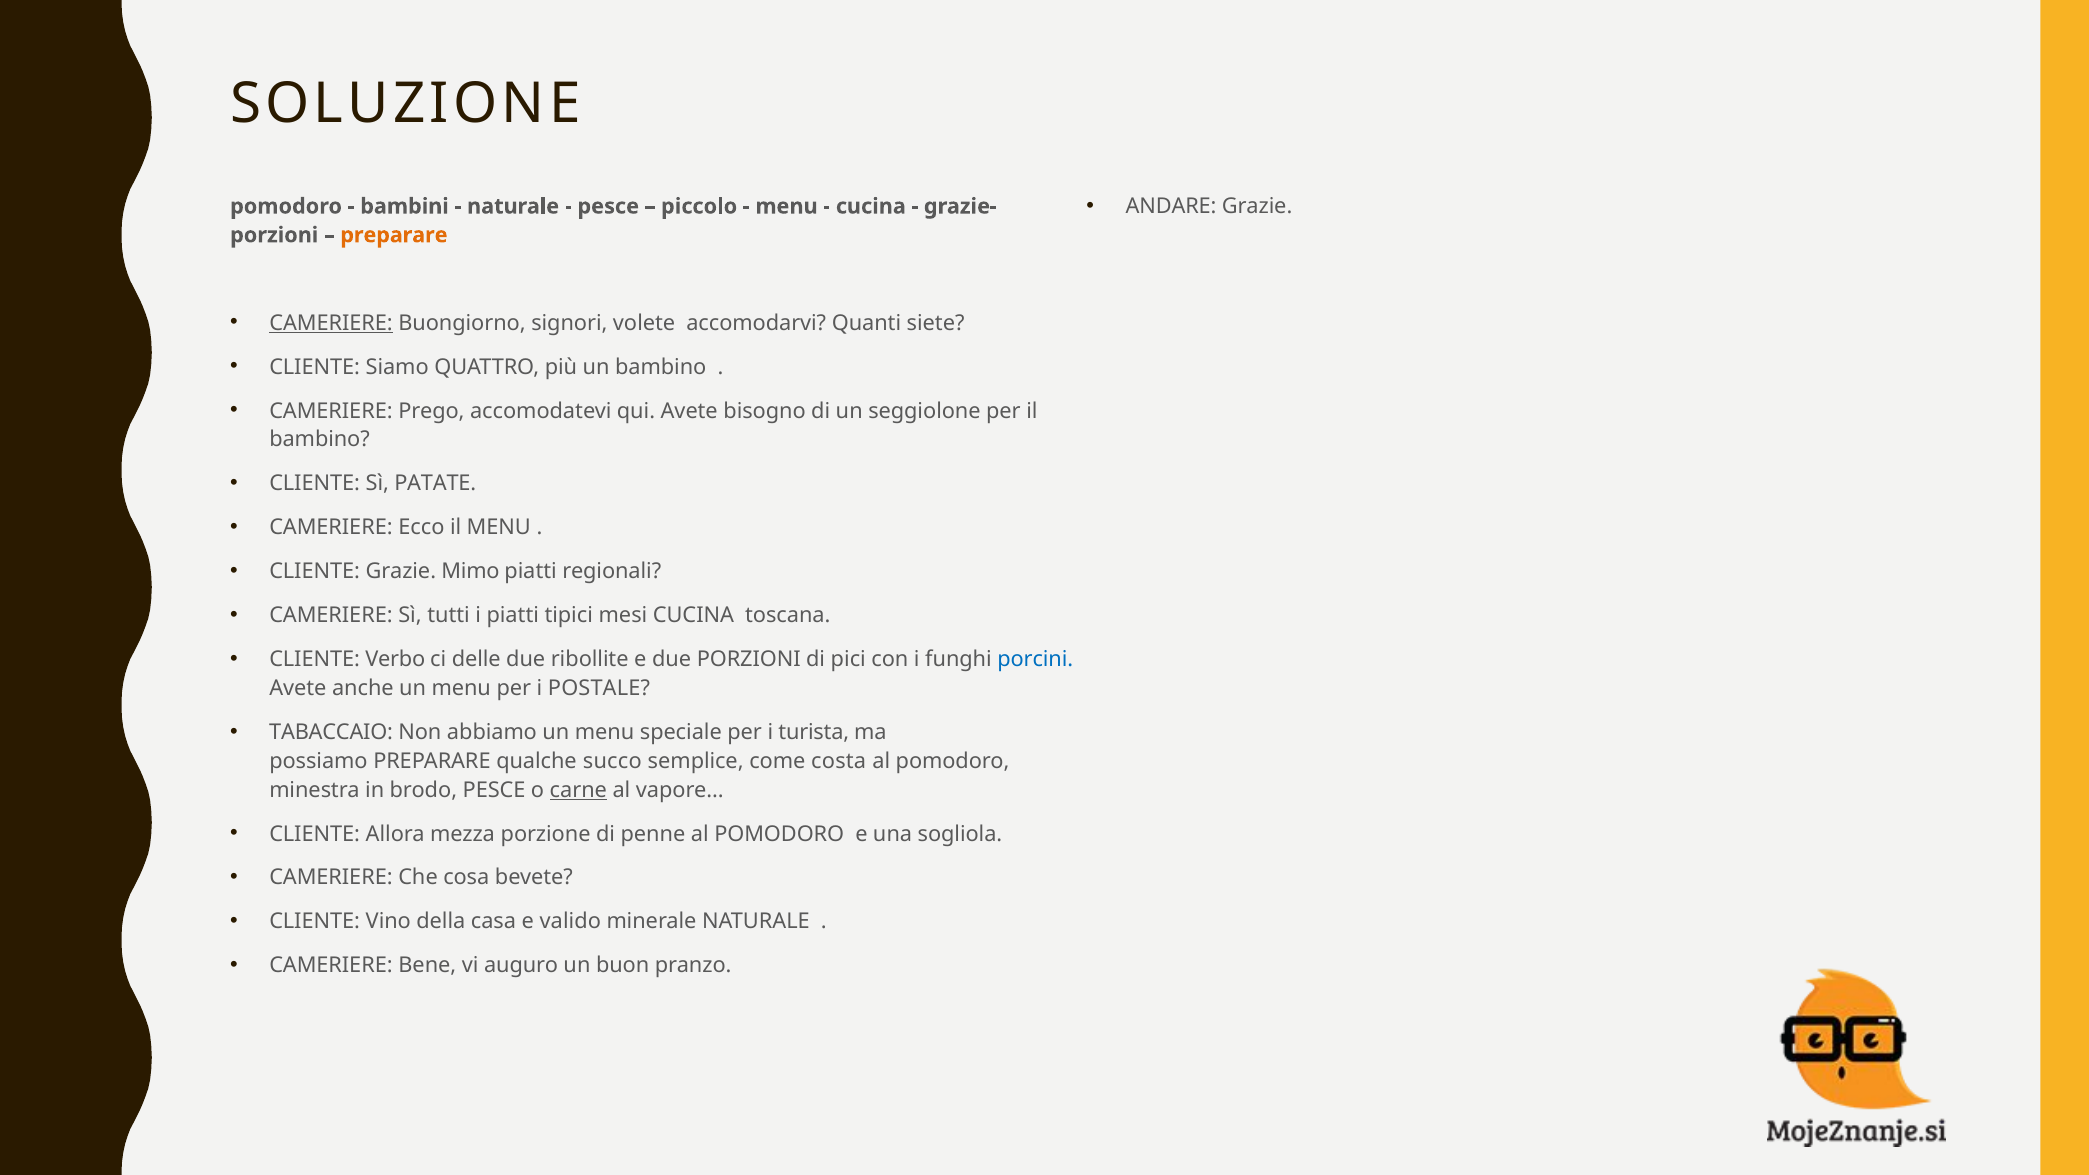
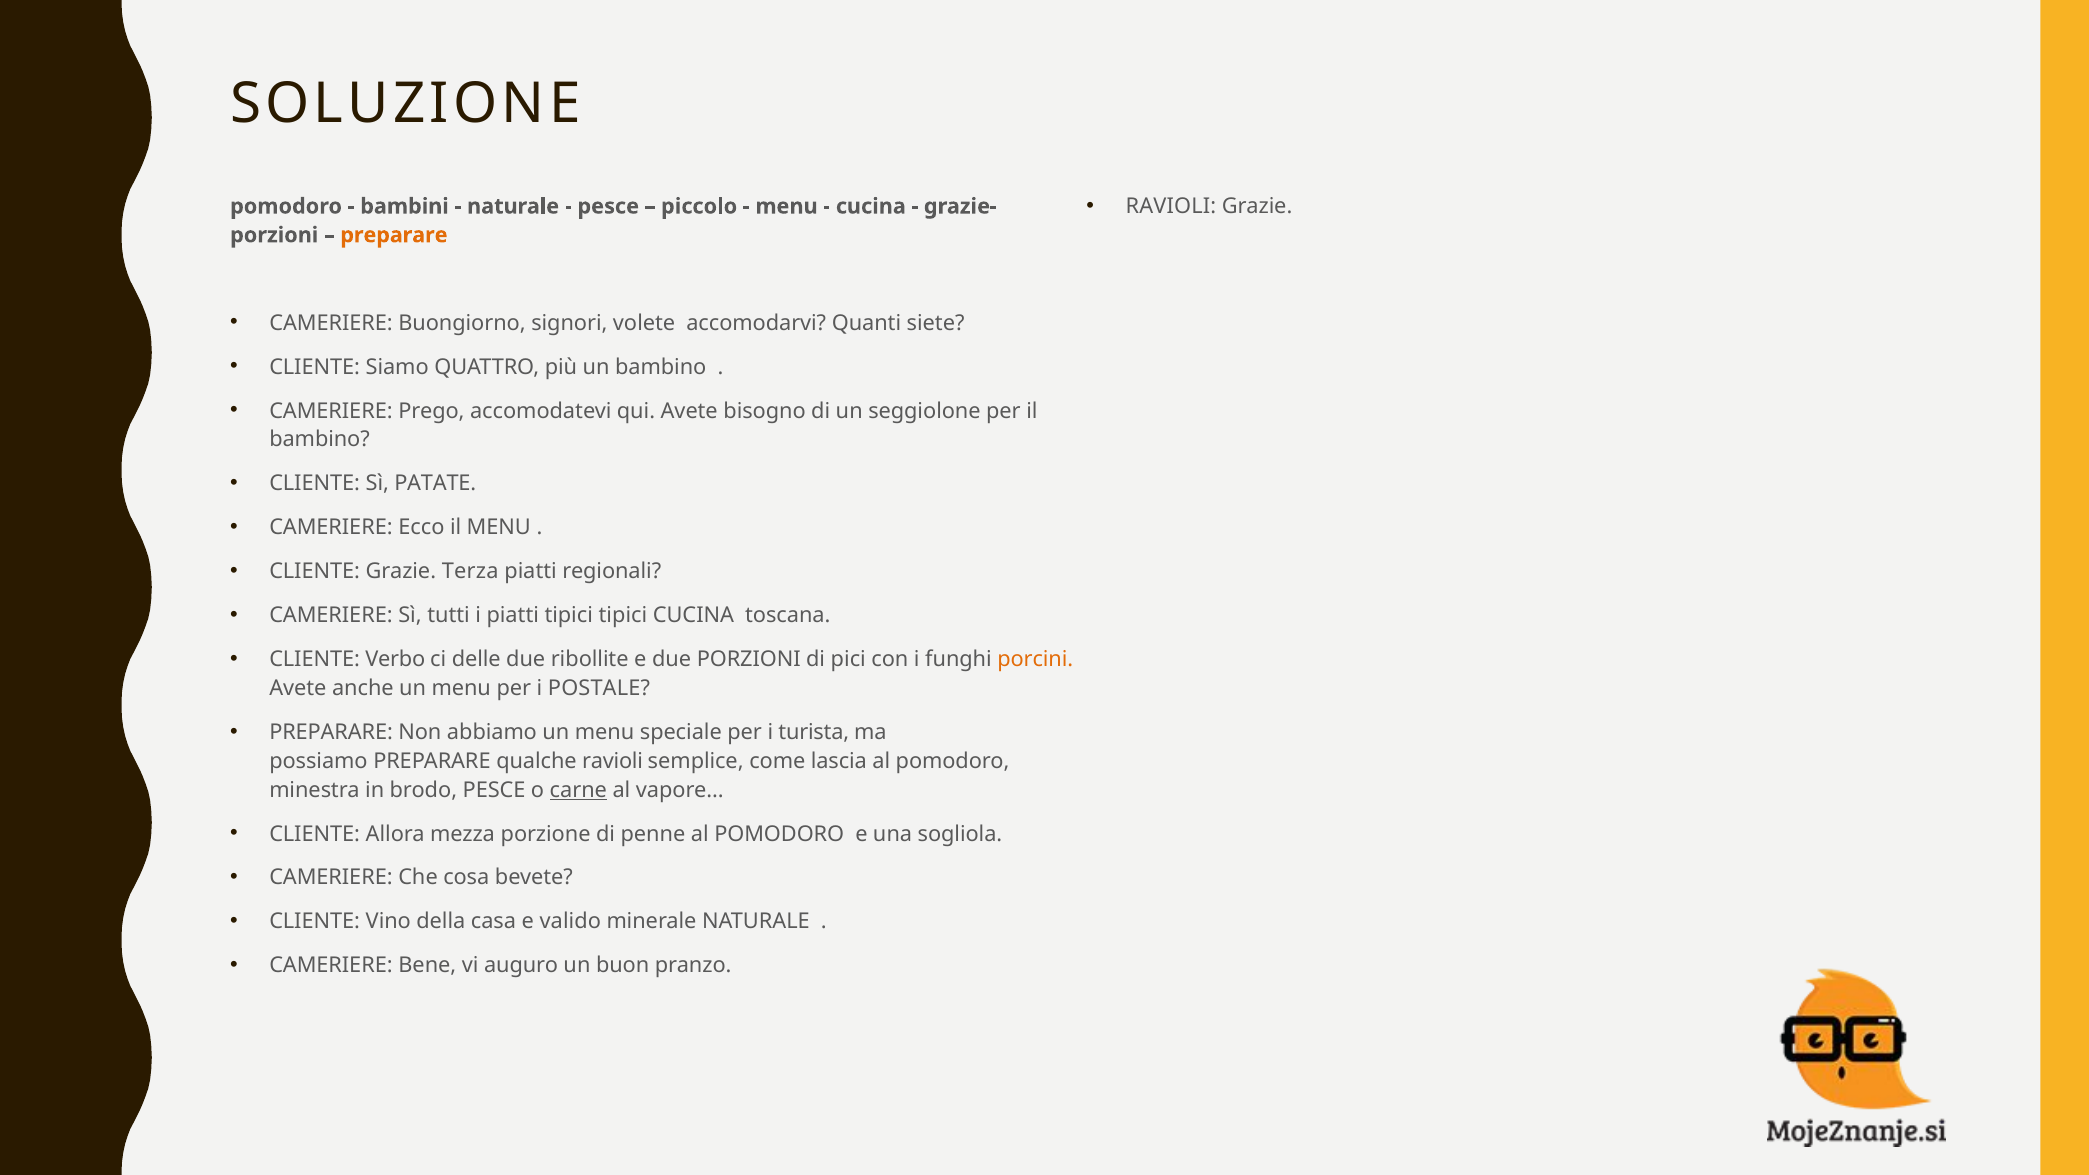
ANDARE at (1171, 206): ANDARE -> RAVIOLI
CAMERIERE at (331, 323) underline: present -> none
Mimo: Mimo -> Terza
tipici mesi: mesi -> tipici
porcini colour: blue -> orange
TABACCAIO at (331, 732): TABACCAIO -> PREPARARE
qualche succo: succo -> ravioli
costa: costa -> lascia
